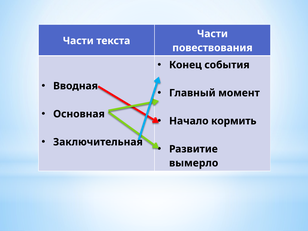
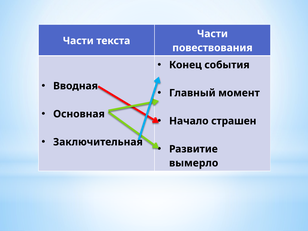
кормить: кормить -> страшен
